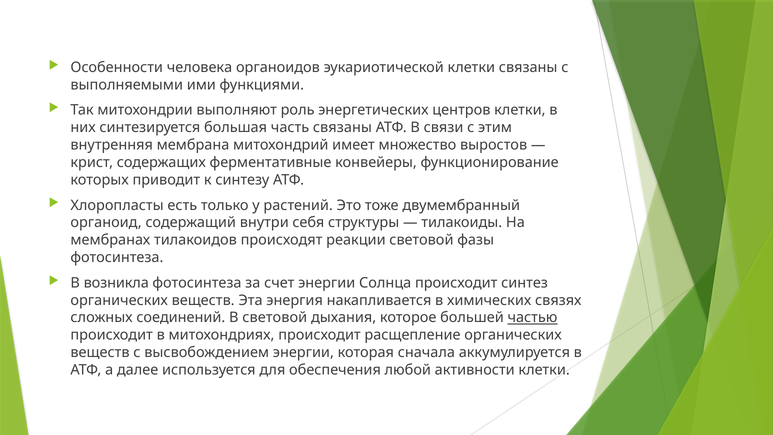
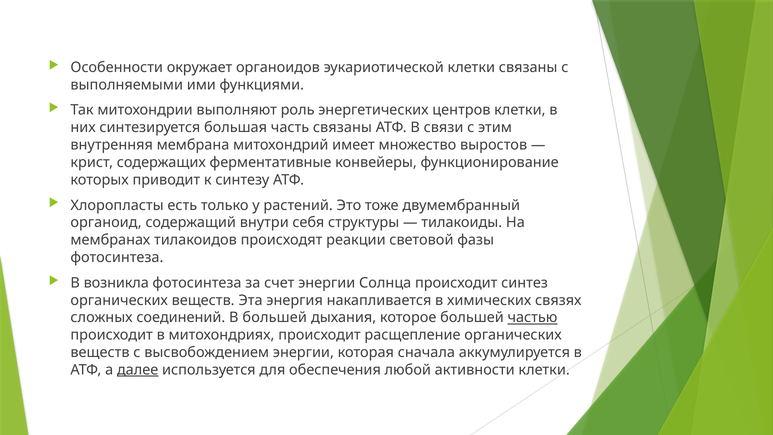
человека: человека -> окружает
В световой: световой -> большей
далее underline: none -> present
